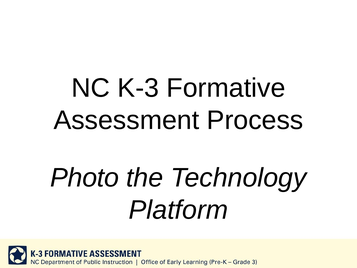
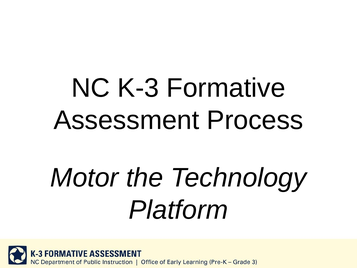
Photo: Photo -> Motor
